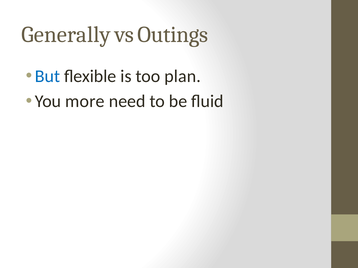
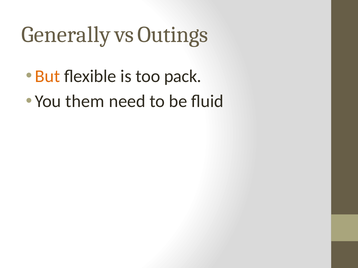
But colour: blue -> orange
plan: plan -> pack
more: more -> them
